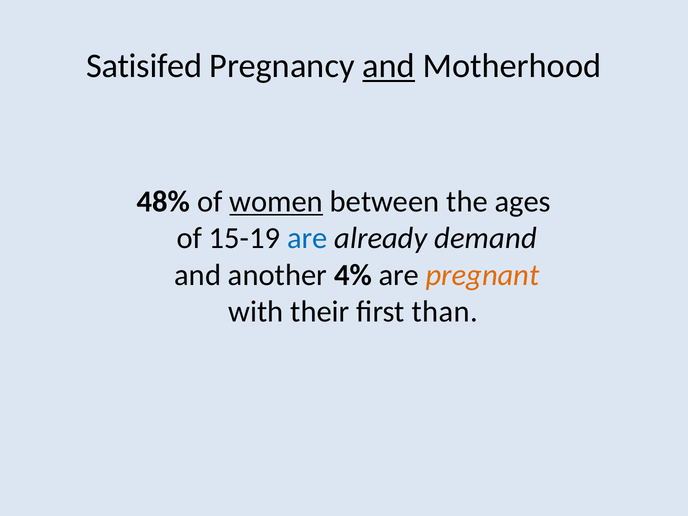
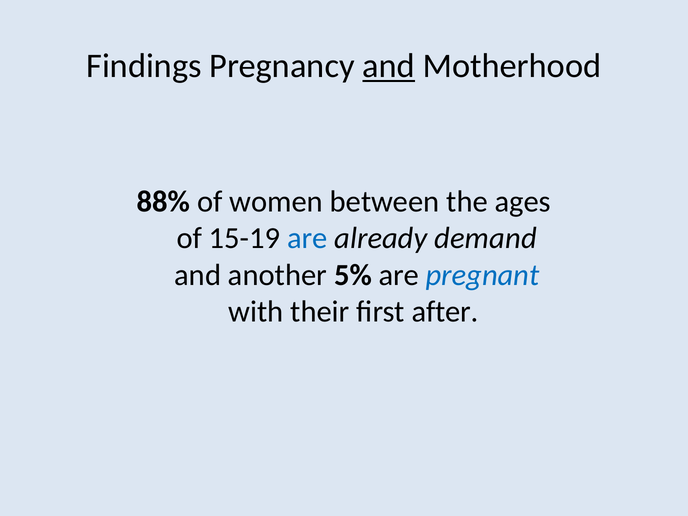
Satisifed: Satisifed -> Findings
48%: 48% -> 88%
women underline: present -> none
4%: 4% -> 5%
pregnant colour: orange -> blue
than: than -> after
